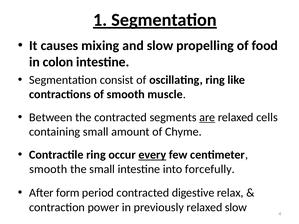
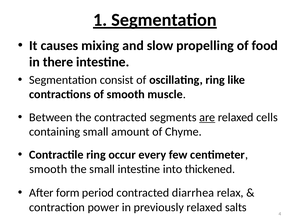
colon: colon -> there
every underline: present -> none
forcefully: forcefully -> thickened
digestive: digestive -> diarrhea
relaxed slow: slow -> salts
